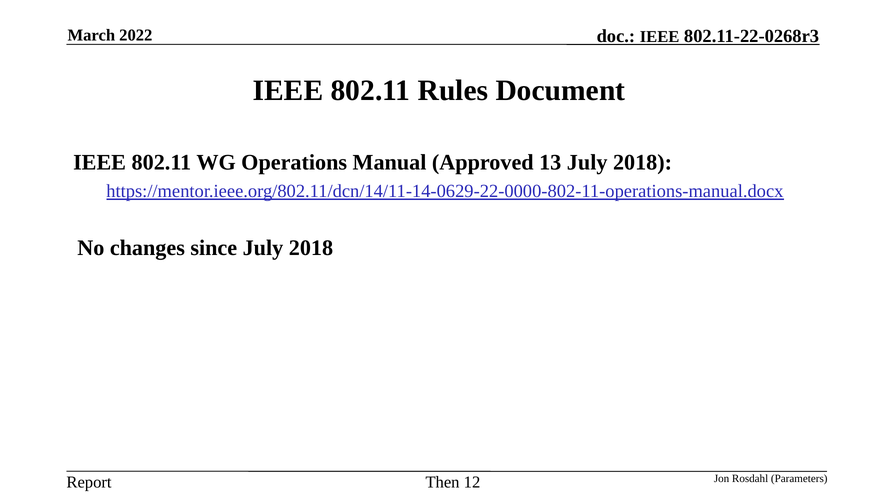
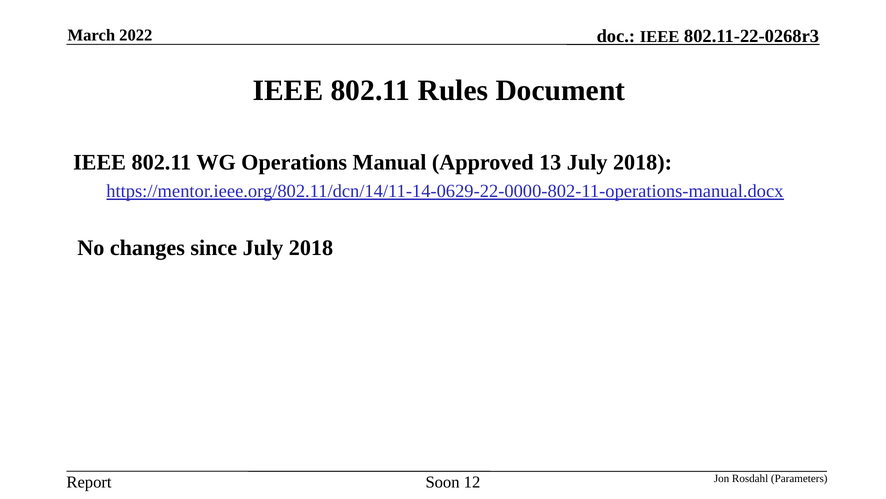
Then: Then -> Soon
